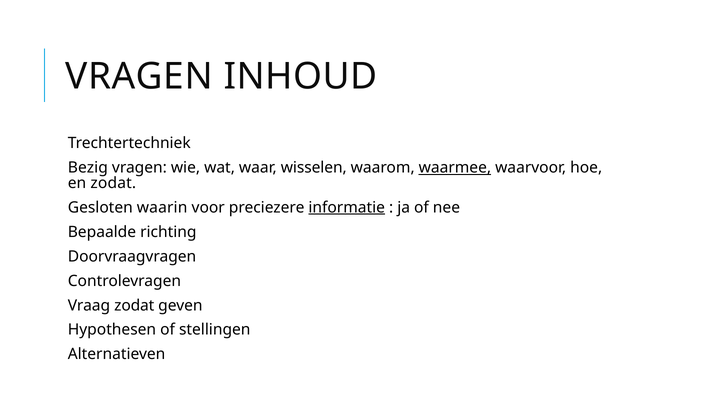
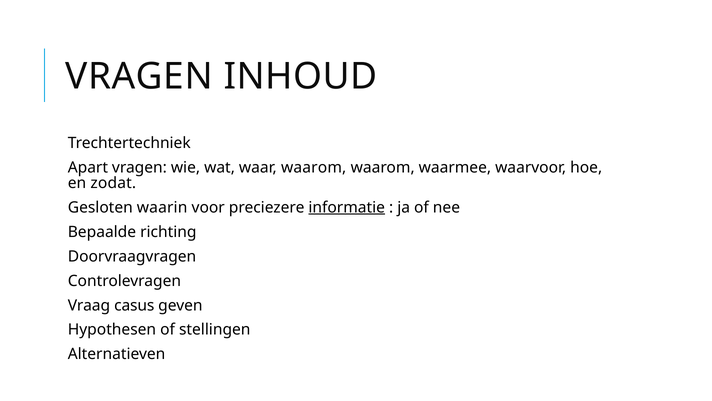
Bezig: Bezig -> Apart
waar wisselen: wisselen -> waarom
waarmee underline: present -> none
Vraag zodat: zodat -> casus
